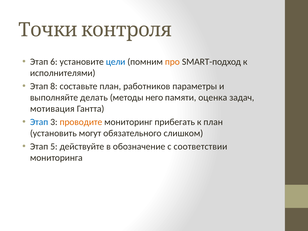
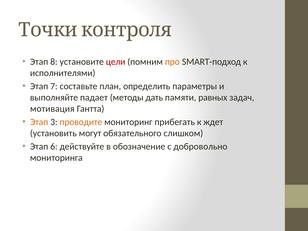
6: 6 -> 8
цели colour: blue -> red
8: 8 -> 7
работников: работников -> определить
делать: делать -> падает
него: него -> дать
оценка: оценка -> равных
Этап at (39, 122) colour: blue -> orange
к план: план -> ждет
5: 5 -> 6
соответствии: соответствии -> добровольно
